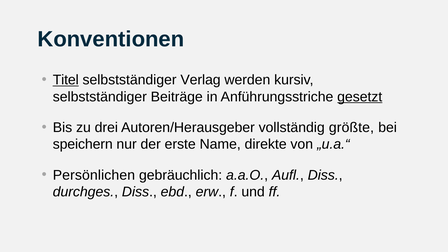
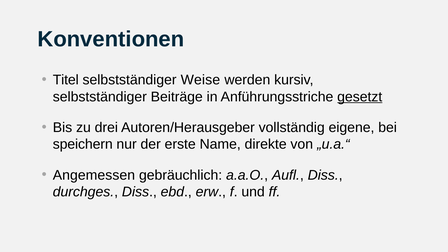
Titel underline: present -> none
Verlag: Verlag -> Weise
größte: größte -> eigene
Persönlichen: Persönlichen -> Angemessen
